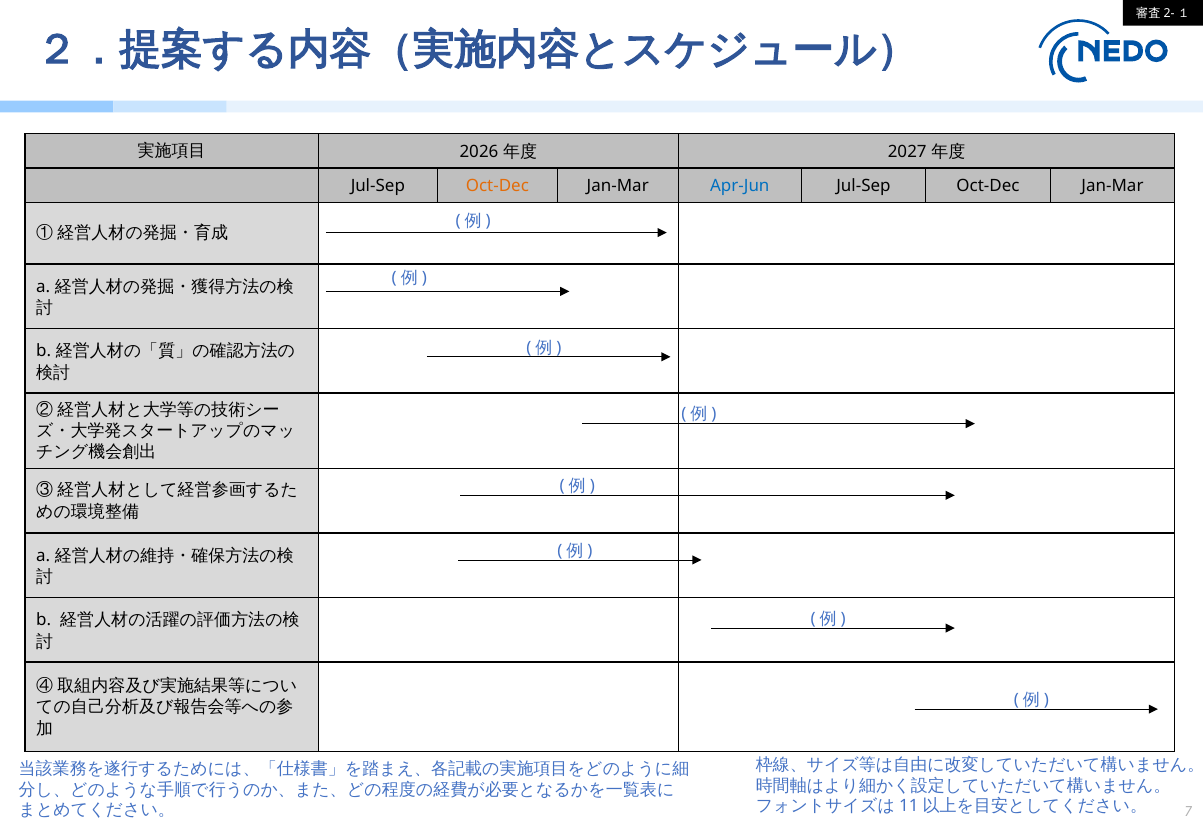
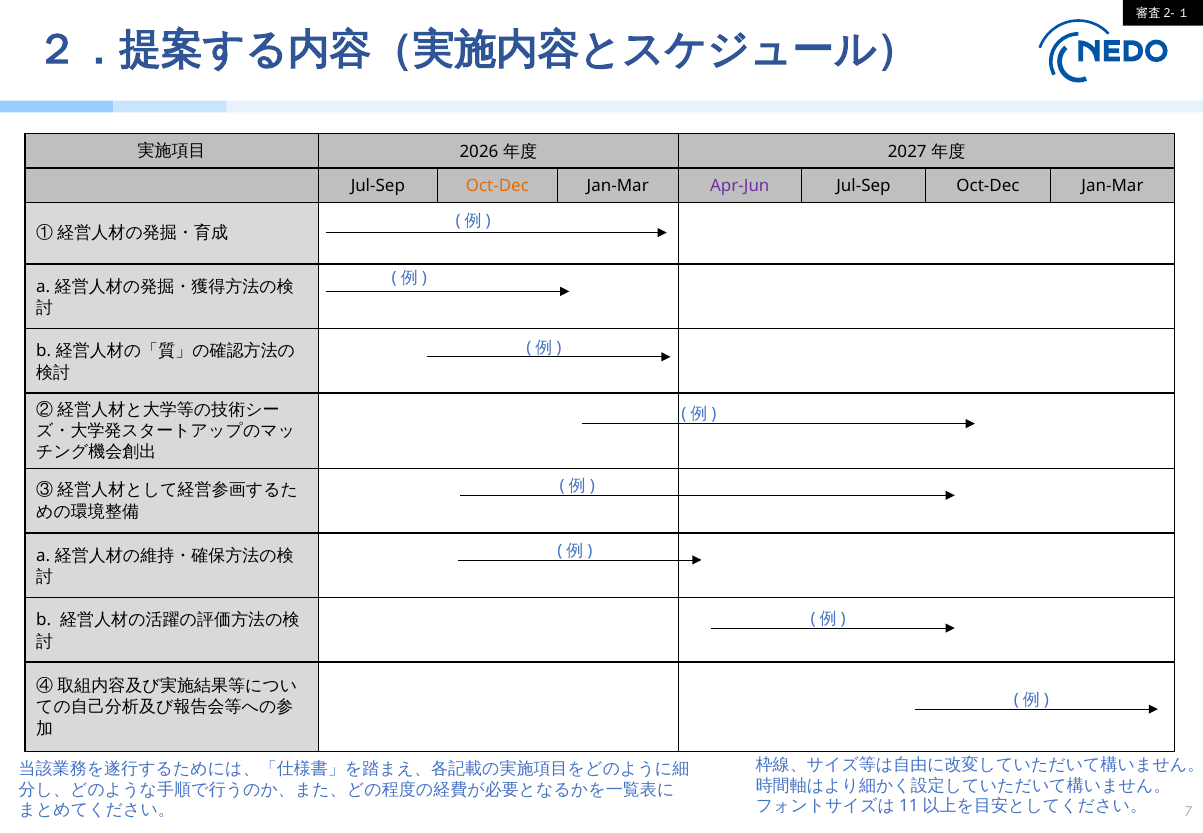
Apr-Jun colour: blue -> purple
